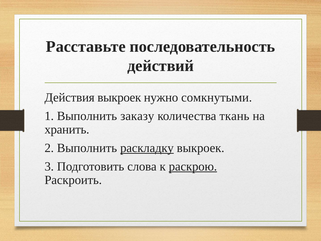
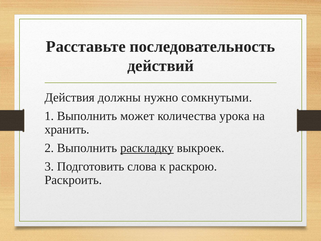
Действия выкроек: выкроек -> должны
заказу: заказу -> может
ткань: ткань -> урока
раскрою underline: present -> none
